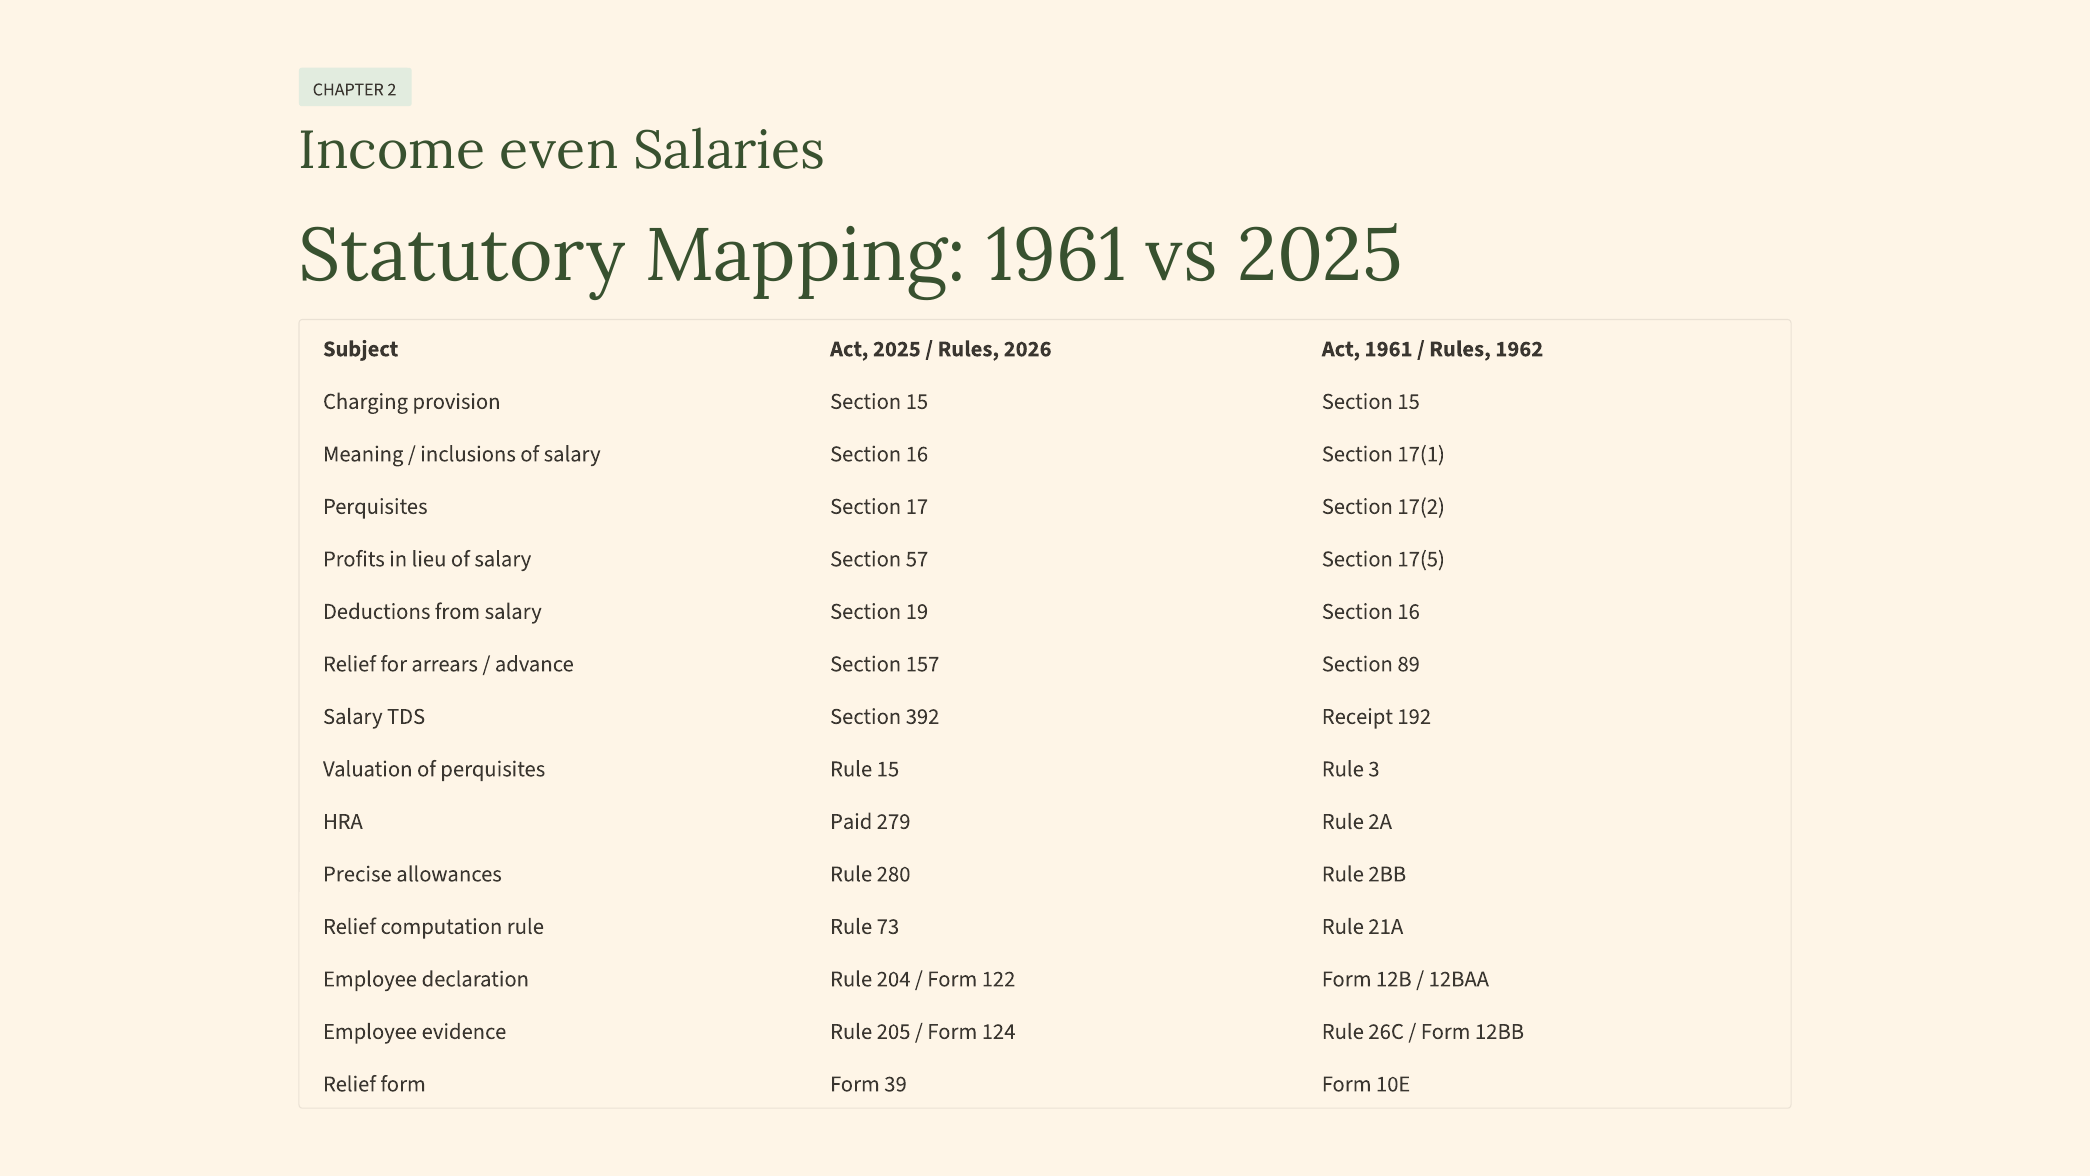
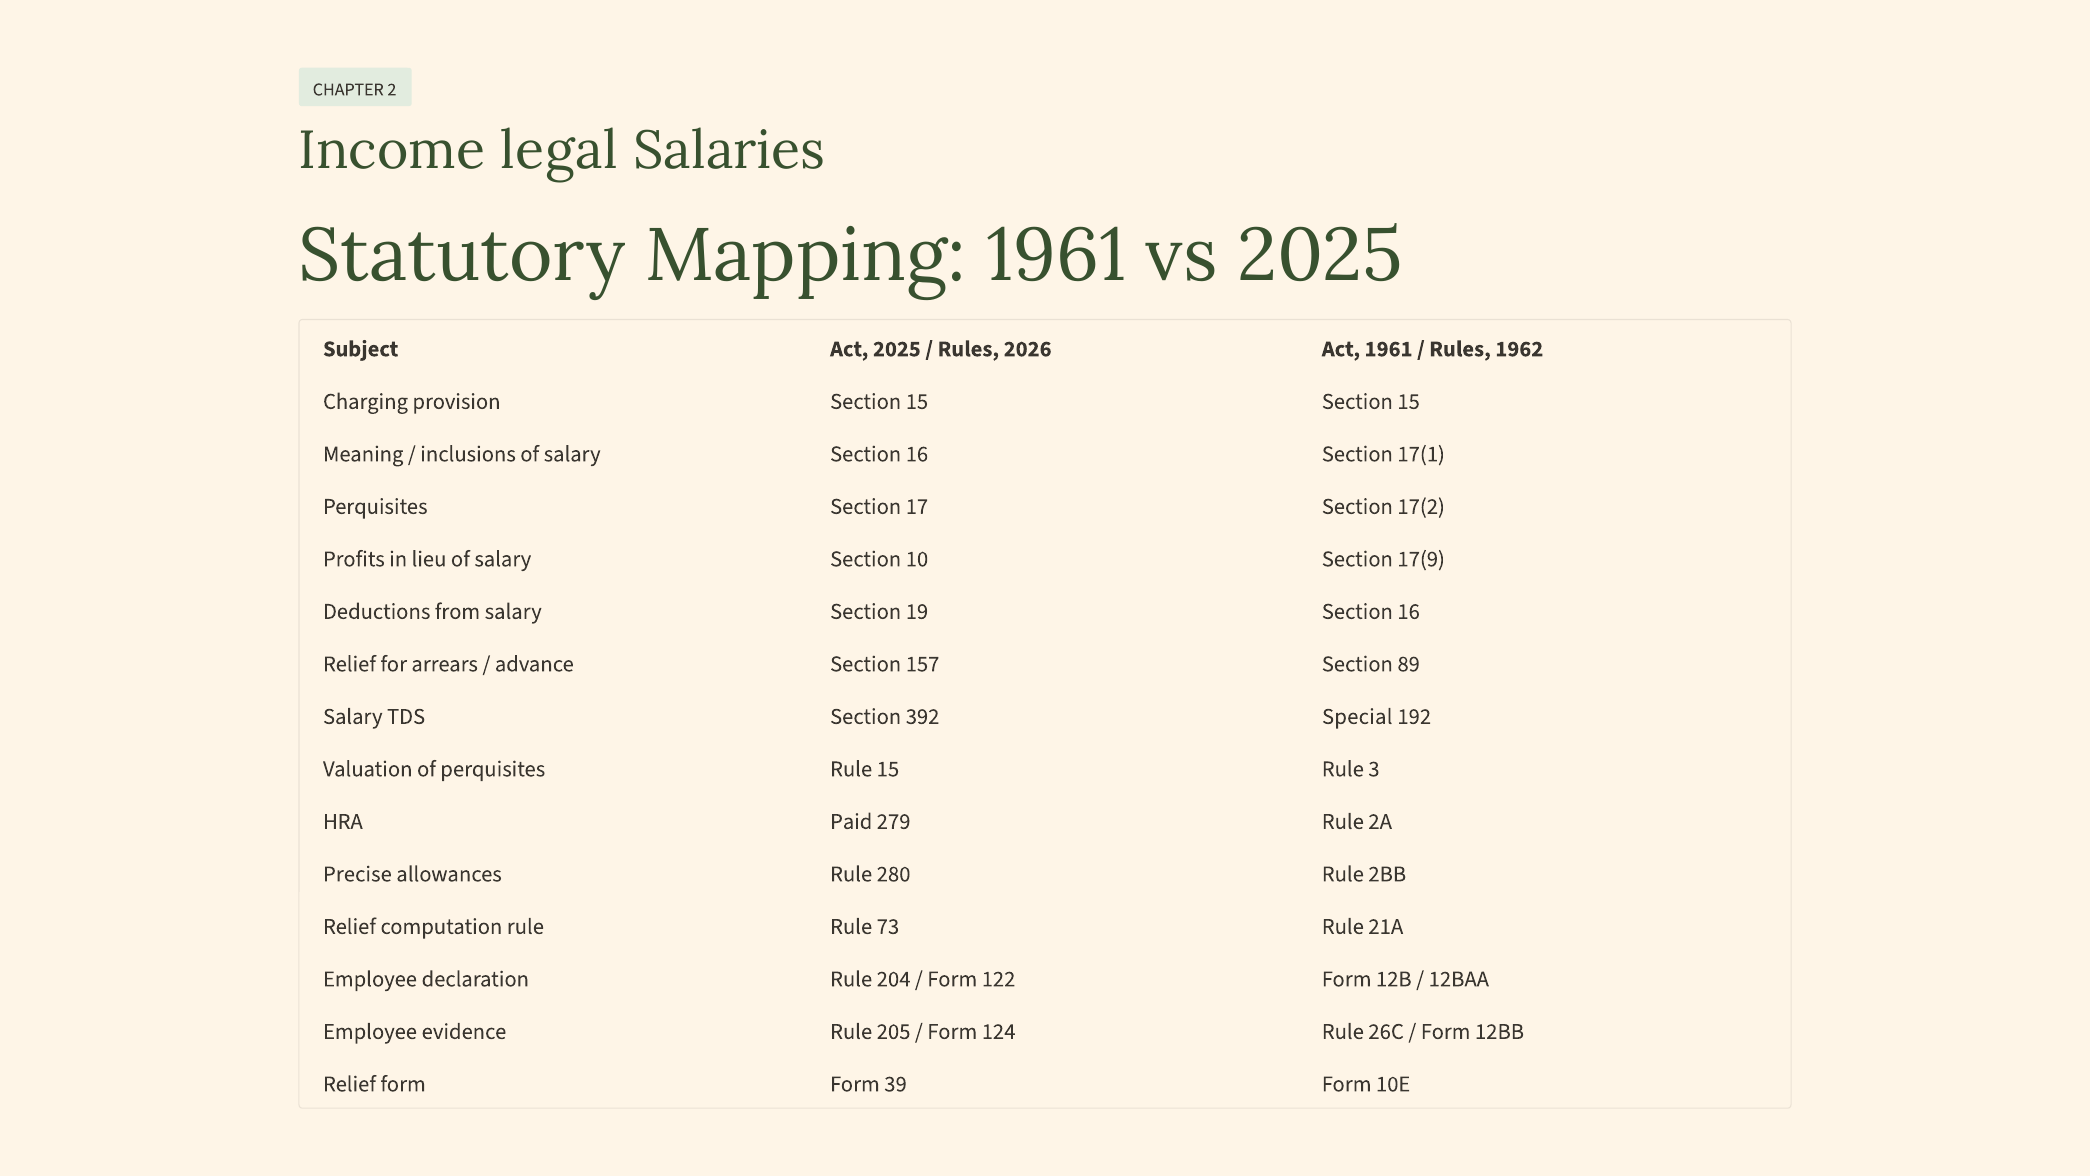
even: even -> legal
57: 57 -> 10
17(5: 17(5 -> 17(9
Receipt: Receipt -> Special
